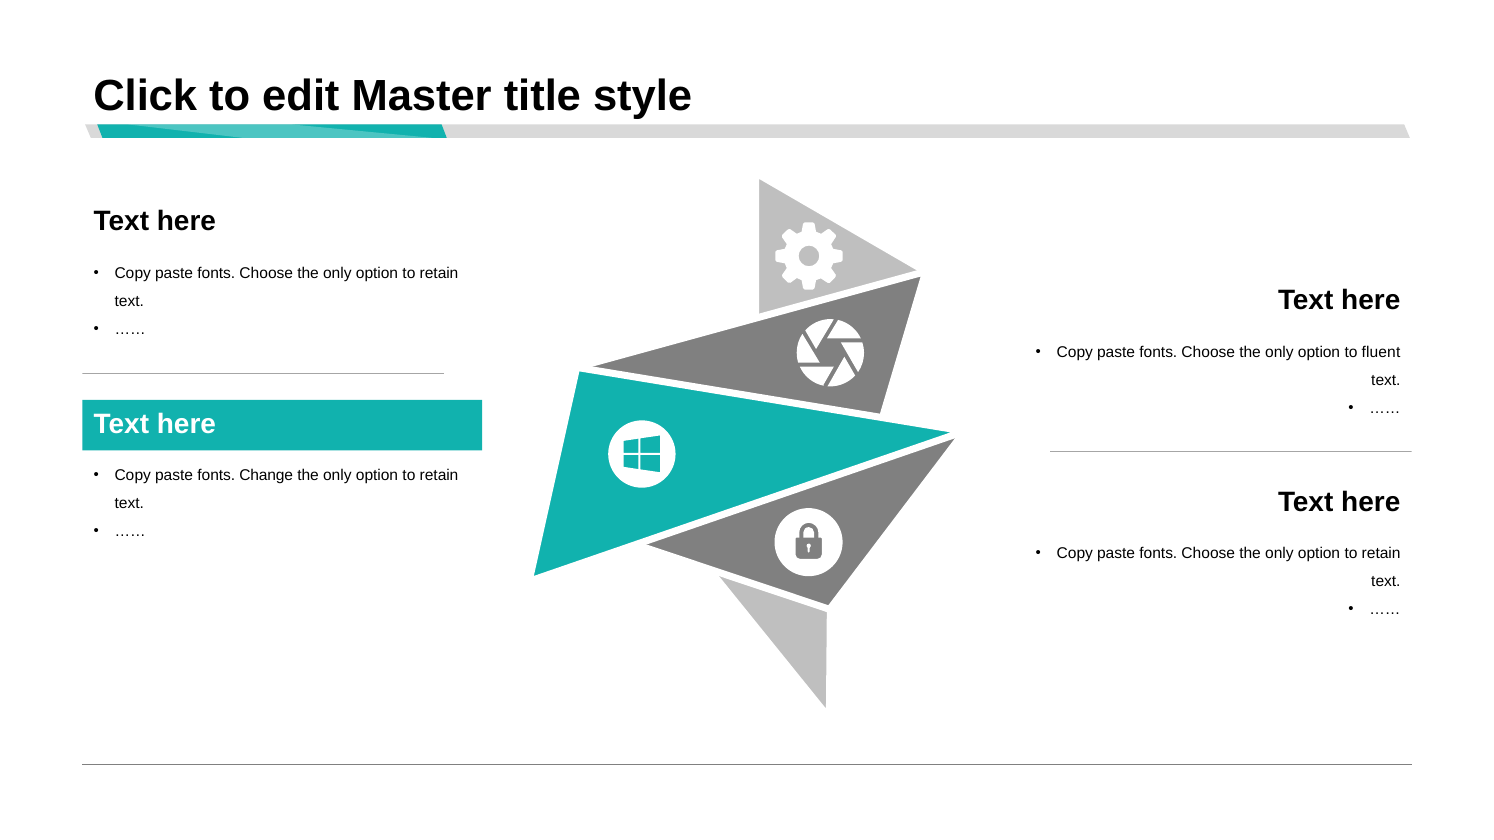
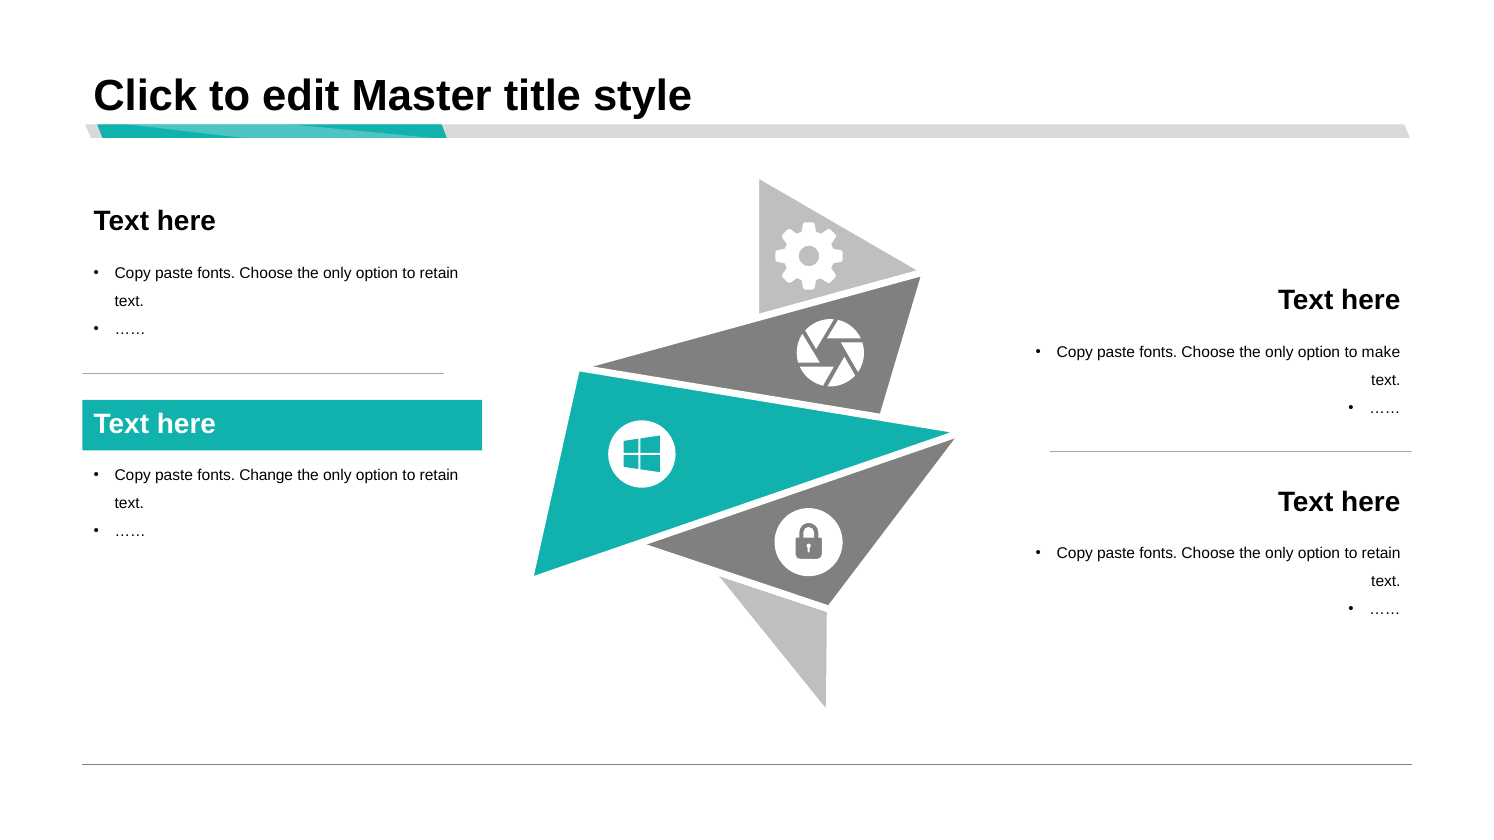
fluent: fluent -> make
